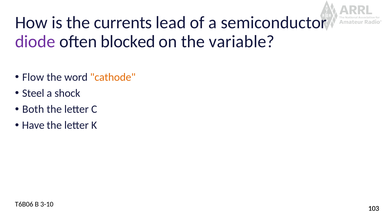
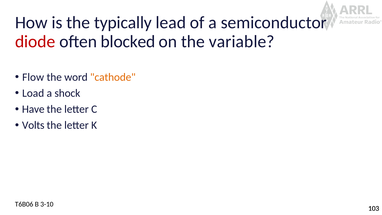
currents: currents -> typically
diode colour: purple -> red
Steel: Steel -> Load
Both: Both -> Have
Have: Have -> Volts
